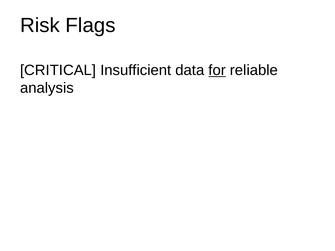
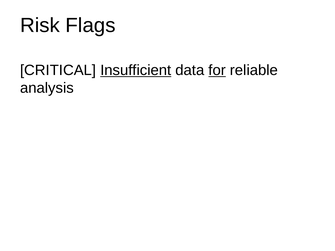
Insufficient underline: none -> present
